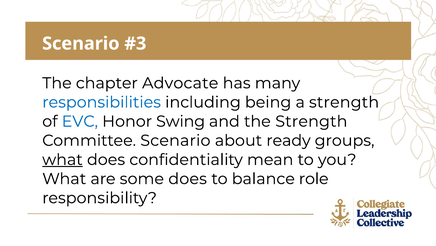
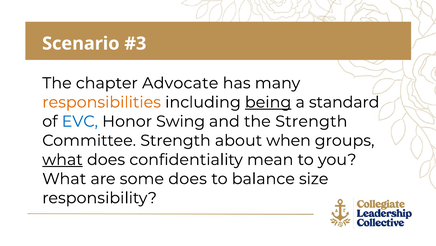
responsibilities colour: blue -> orange
being underline: none -> present
a strength: strength -> standard
Committee Scenario: Scenario -> Strength
ready: ready -> when
role: role -> size
